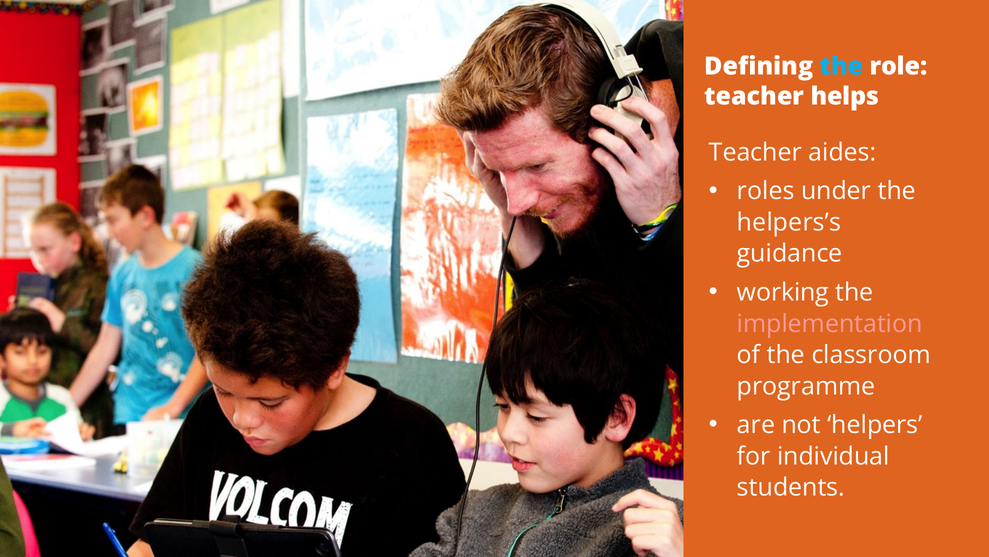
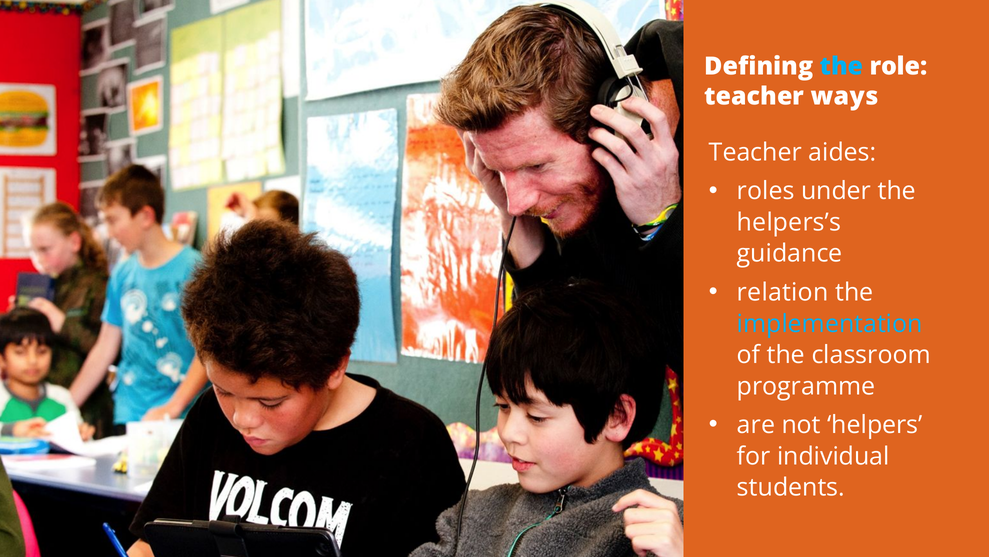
helps: helps -> ways
working: working -> relation
implementation colour: pink -> light blue
